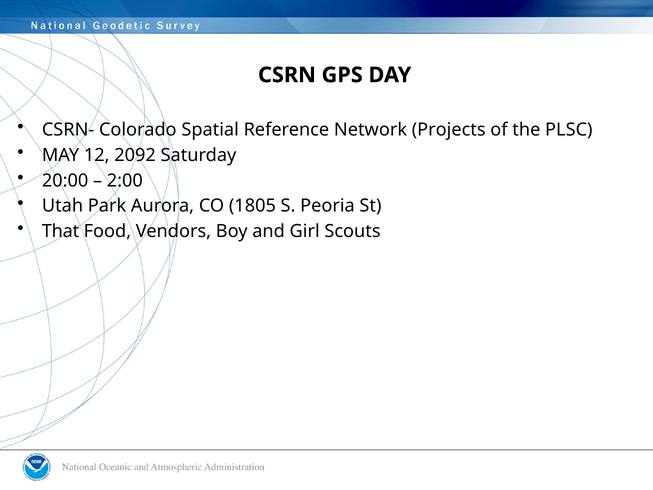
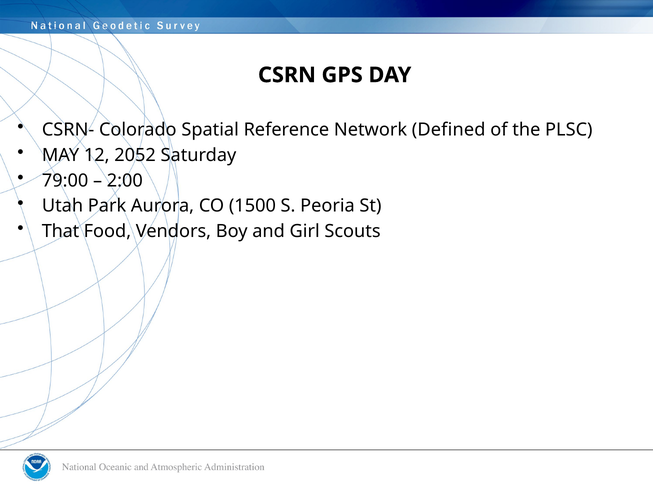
Projects: Projects -> Defined
2092: 2092 -> 2052
20:00: 20:00 -> 79:00
1805: 1805 -> 1500
